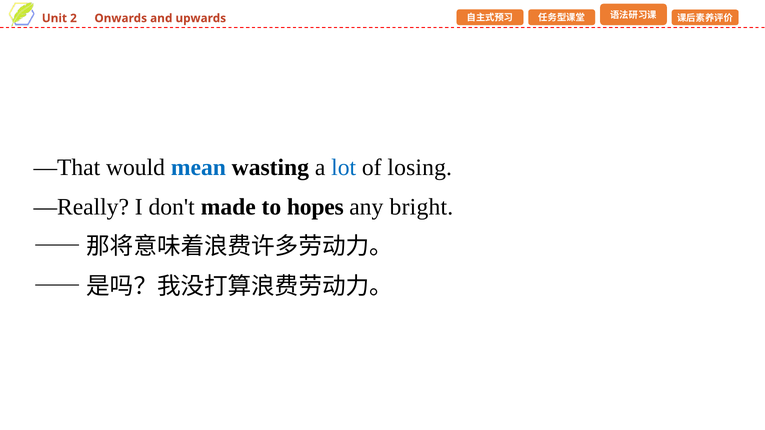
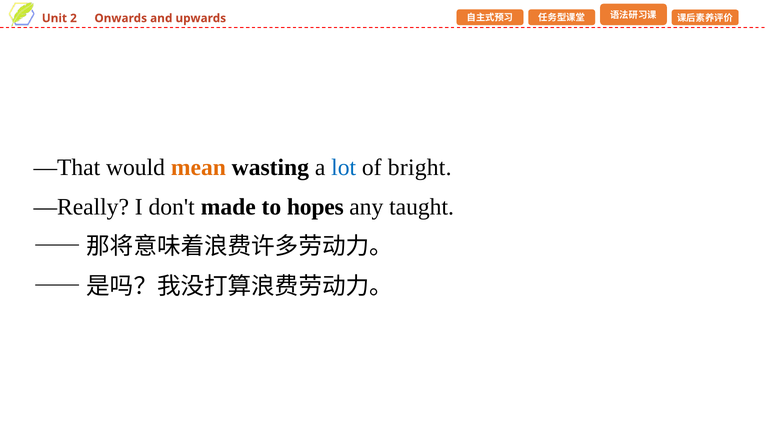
mean colour: blue -> orange
losing: losing -> bright
bright: bright -> taught
